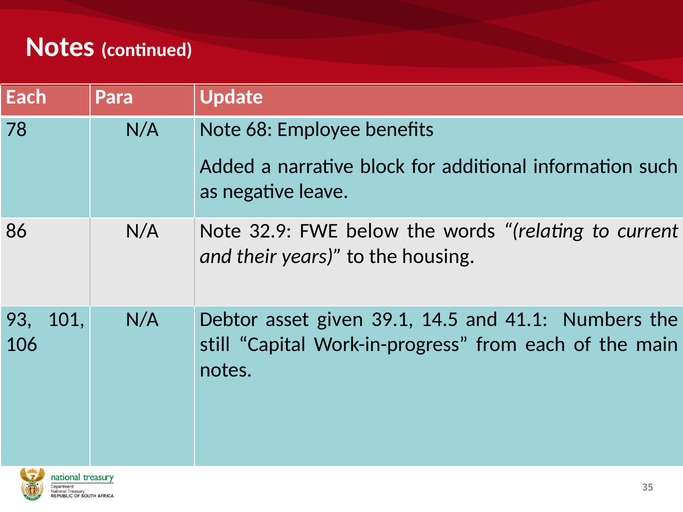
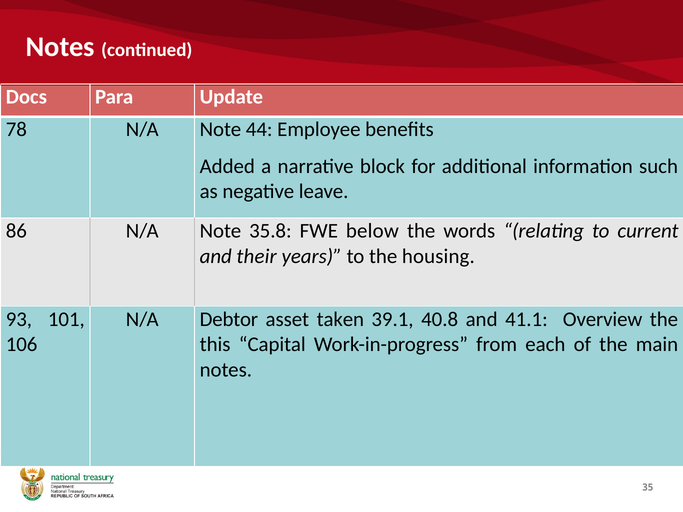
Each at (26, 97): Each -> Docs
68: 68 -> 44
32.9: 32.9 -> 35.8
given: given -> taken
14.5: 14.5 -> 40.8
Numbers: Numbers -> Overview
still: still -> this
